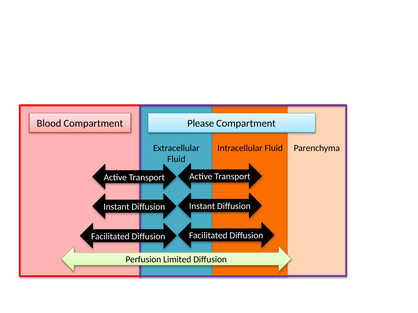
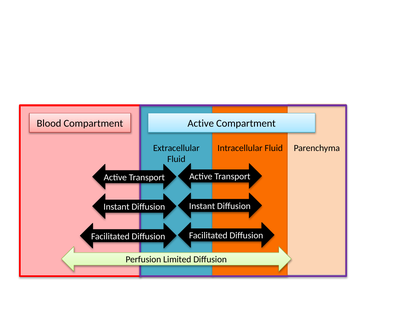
Compartment Please: Please -> Active
